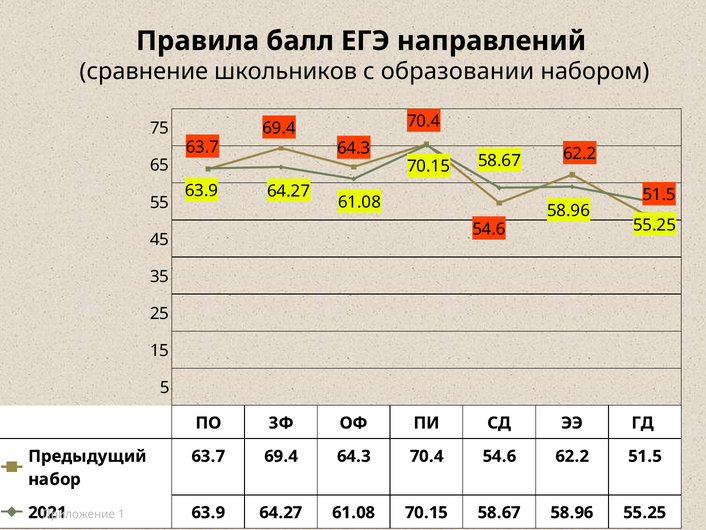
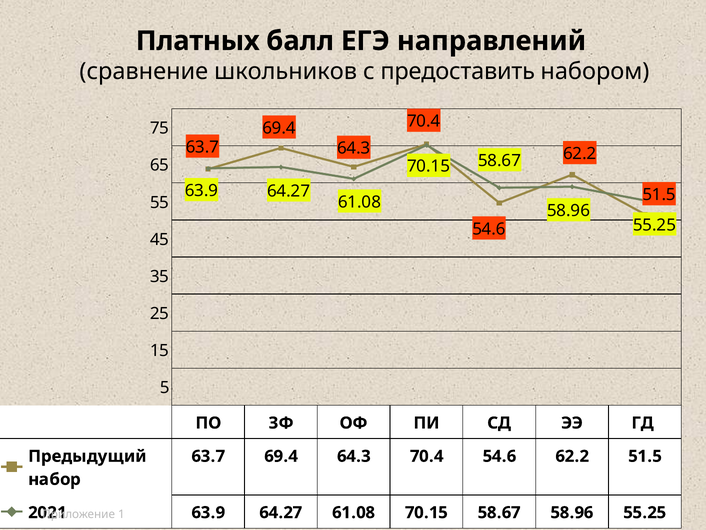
Правила: Правила -> Платных
образовании: образовании -> предоставить
